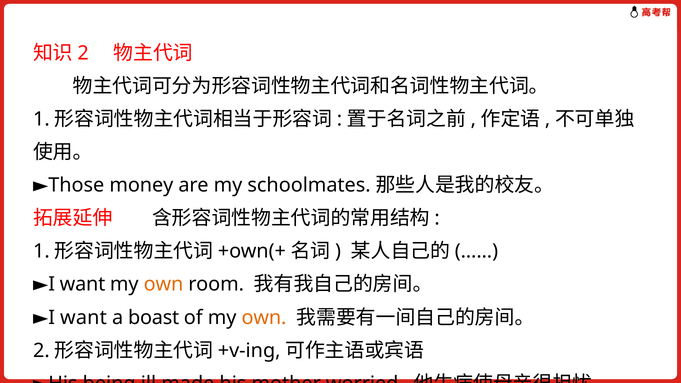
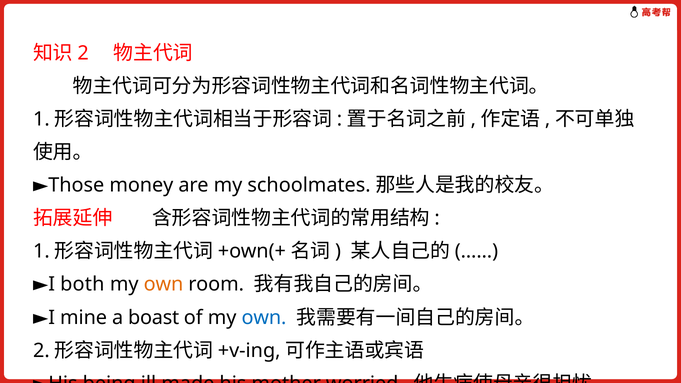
want at (83, 284): want -> both
want at (83, 318): want -> mine
own at (264, 318) colour: orange -> blue
